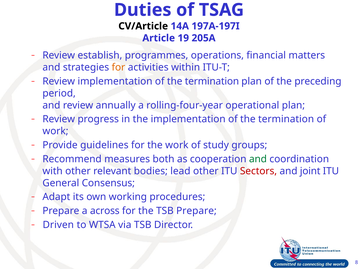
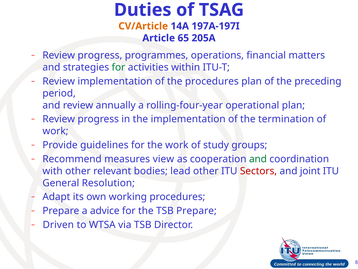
CV/Article colour: black -> orange
19: 19 -> 65
establish at (100, 55): establish -> progress
for at (118, 67) colour: orange -> green
termination at (212, 81): termination -> procedures
both: both -> view
Consensus: Consensus -> Resolution
across: across -> advice
